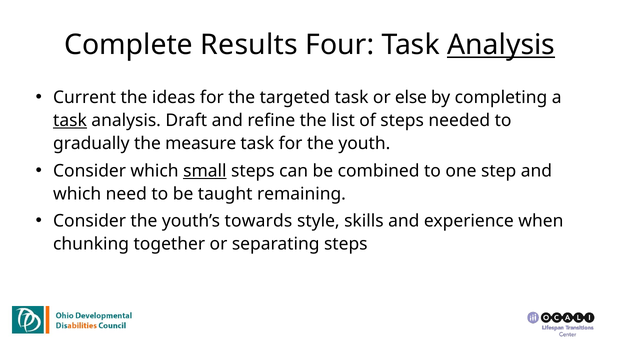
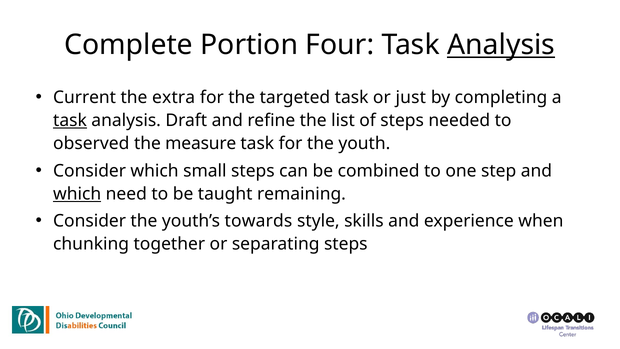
Results: Results -> Portion
ideas: ideas -> extra
else: else -> just
gradually: gradually -> observed
small underline: present -> none
which at (77, 194) underline: none -> present
